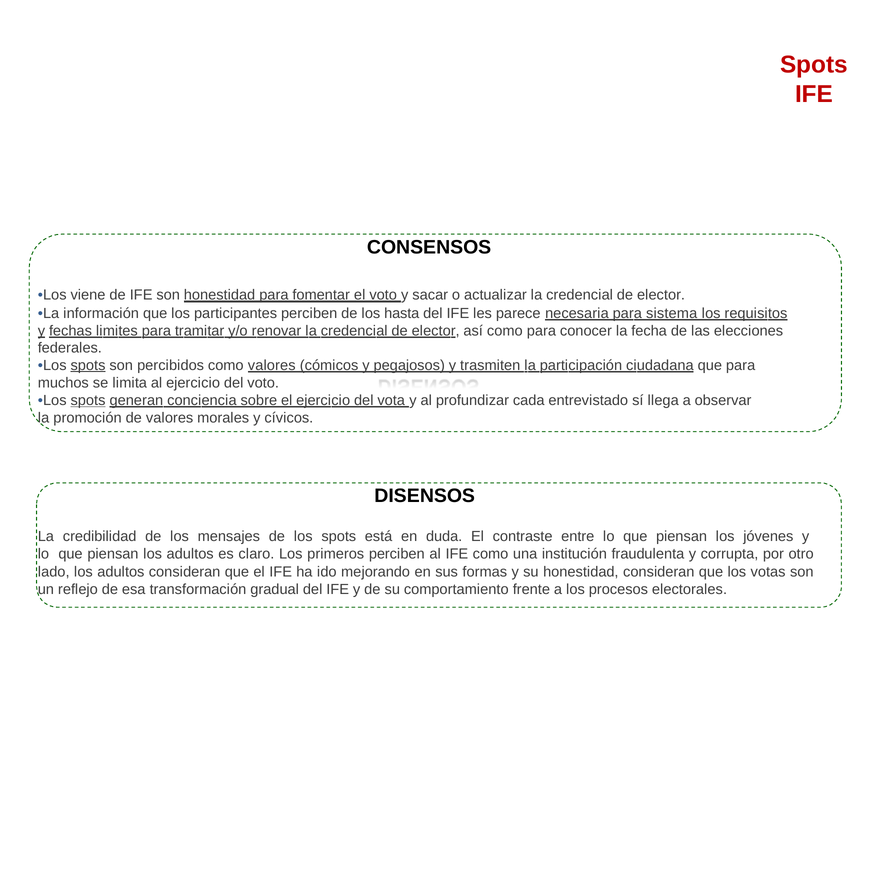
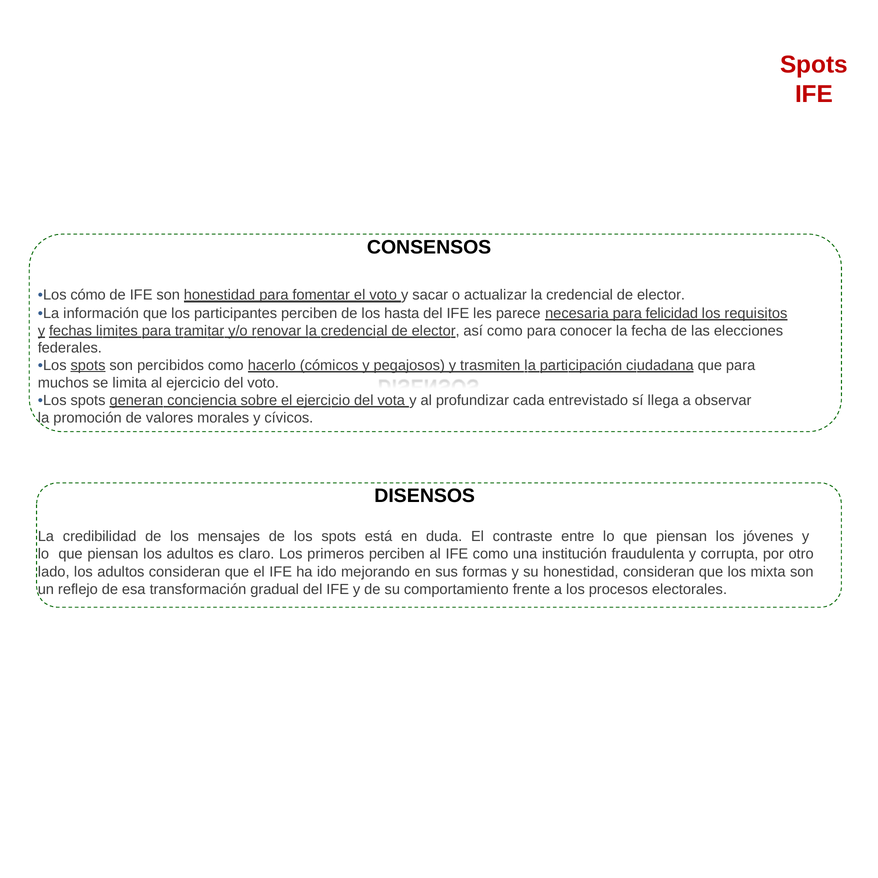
viene: viene -> cómo
sistema: sistema -> felicidad
como valores: valores -> hacerlo
spots at (88, 400) underline: present -> none
votas: votas -> mixta
